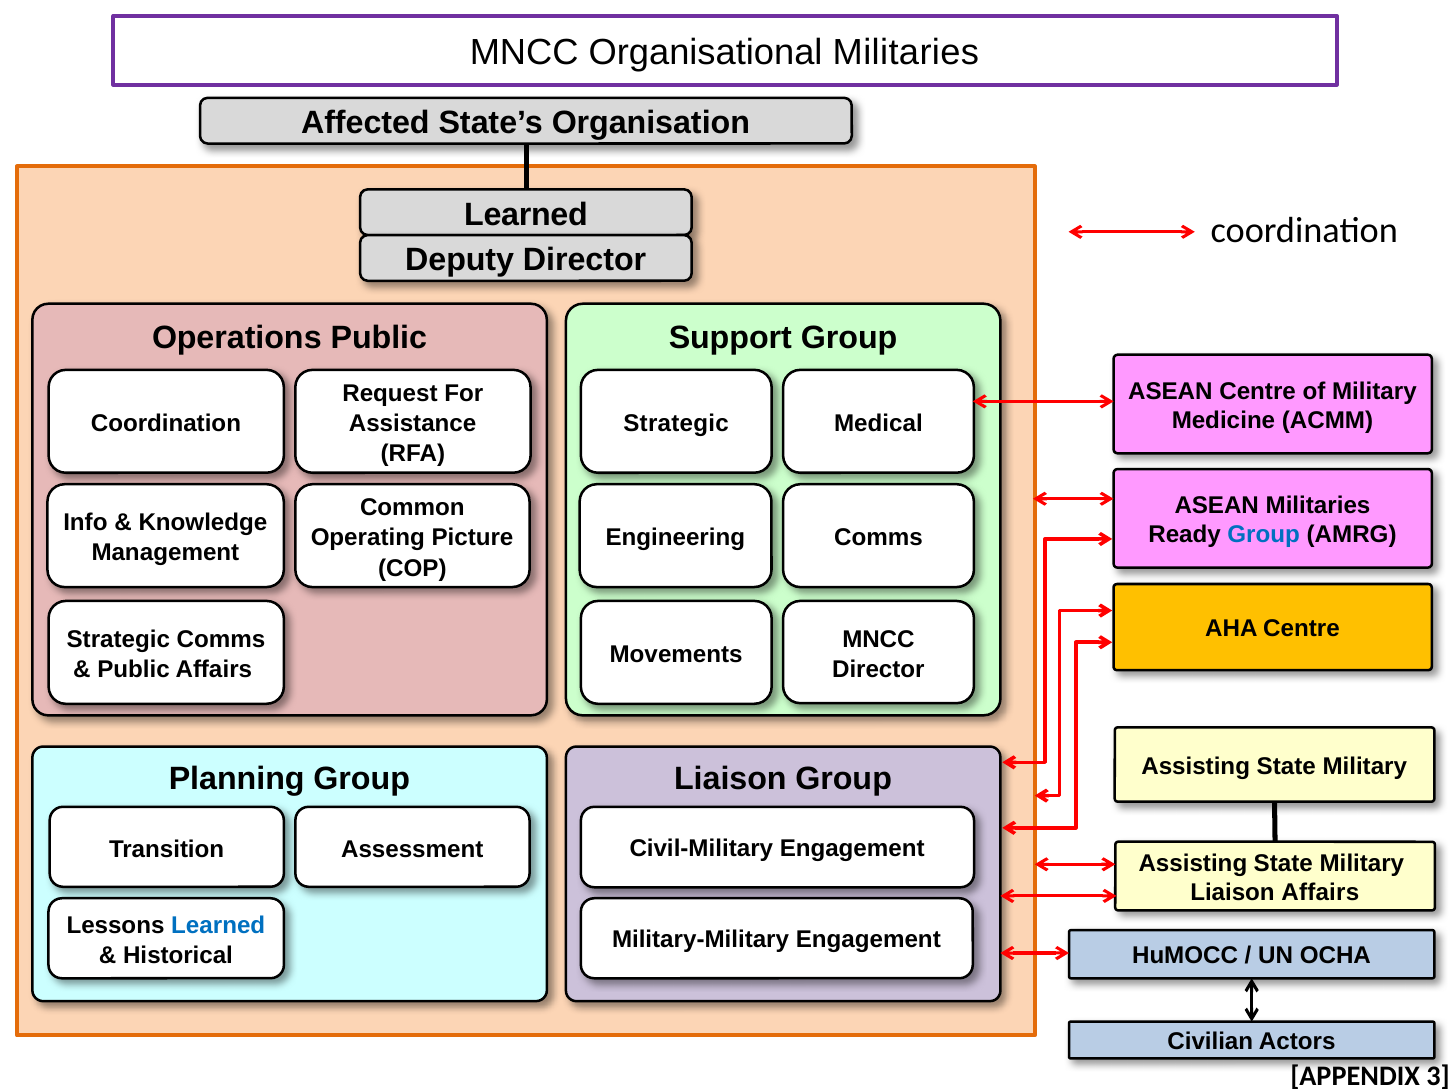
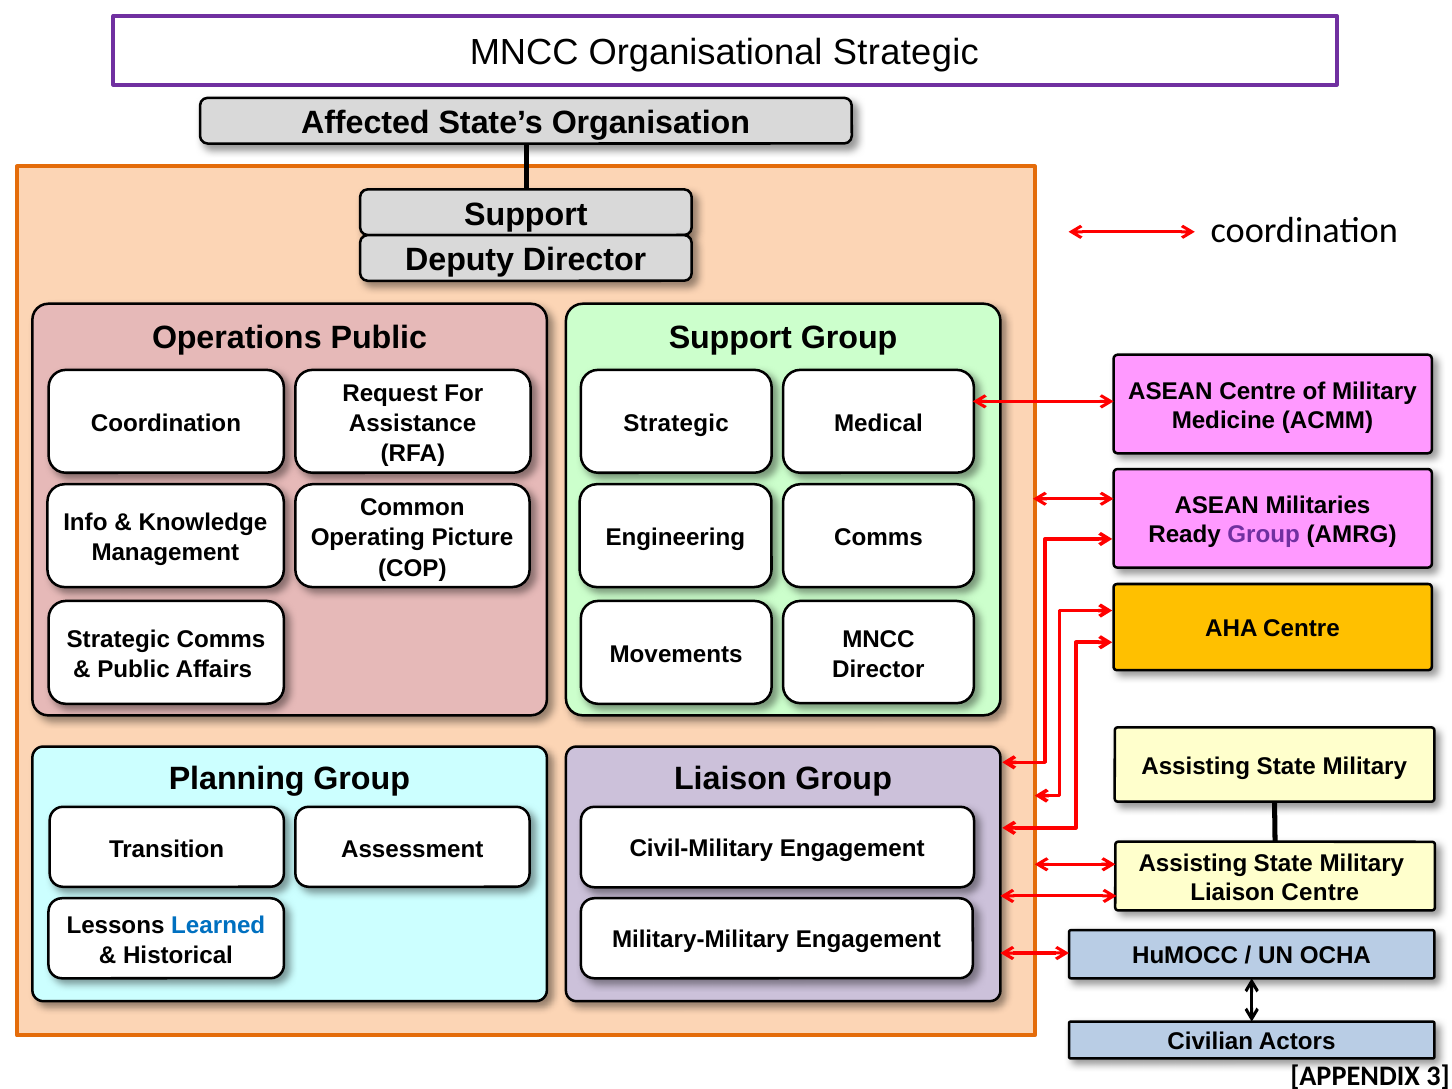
Organisational Militaries: Militaries -> Strategic
Learned at (526, 214): Learned -> Support
Group at (1264, 535) colour: blue -> purple
Liaison Affairs: Affairs -> Centre
